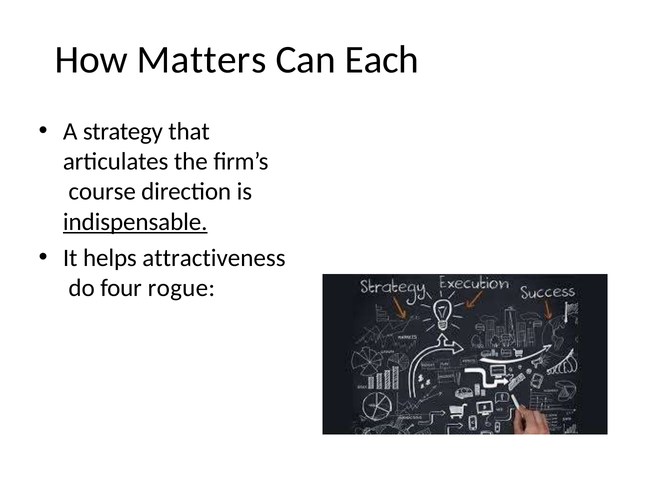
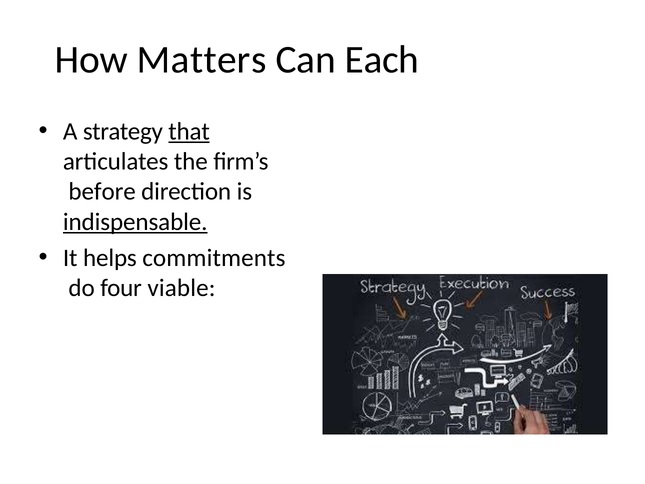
that underline: none -> present
course: course -> before
attractiveness: attractiveness -> commitments
rogue: rogue -> viable
